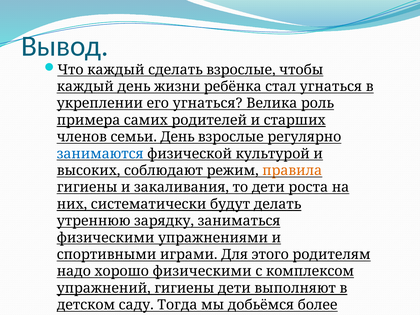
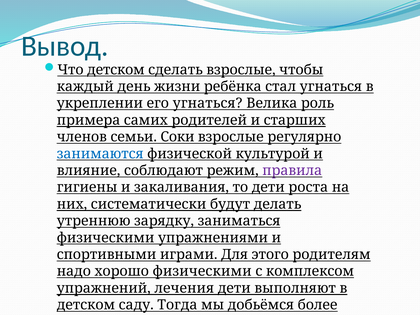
Что каждый: каждый -> детском
семьи День: День -> Соки
высоких at (89, 171): высоких -> влияние
правила colour: orange -> purple
упражнений гигиены: гигиены -> лечения
